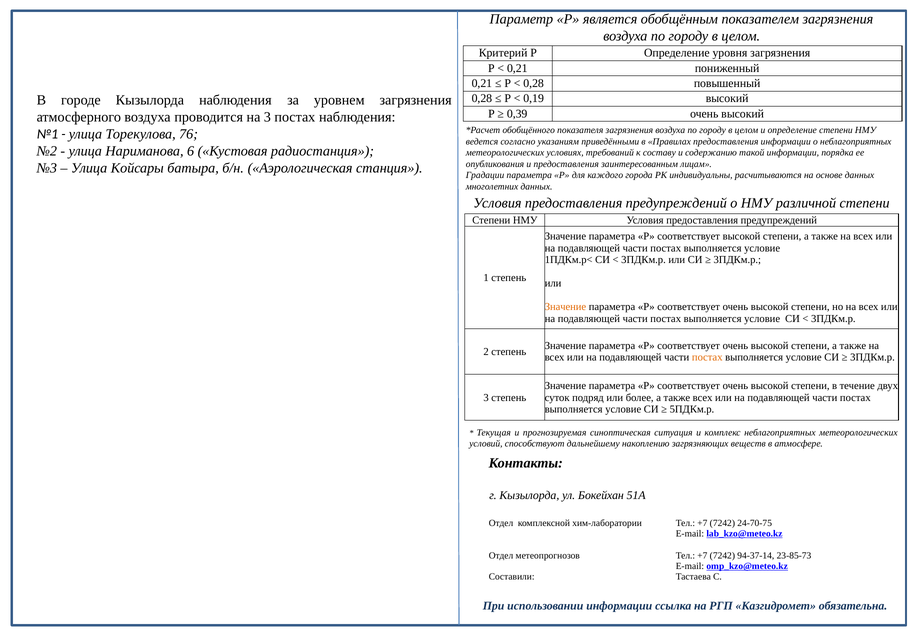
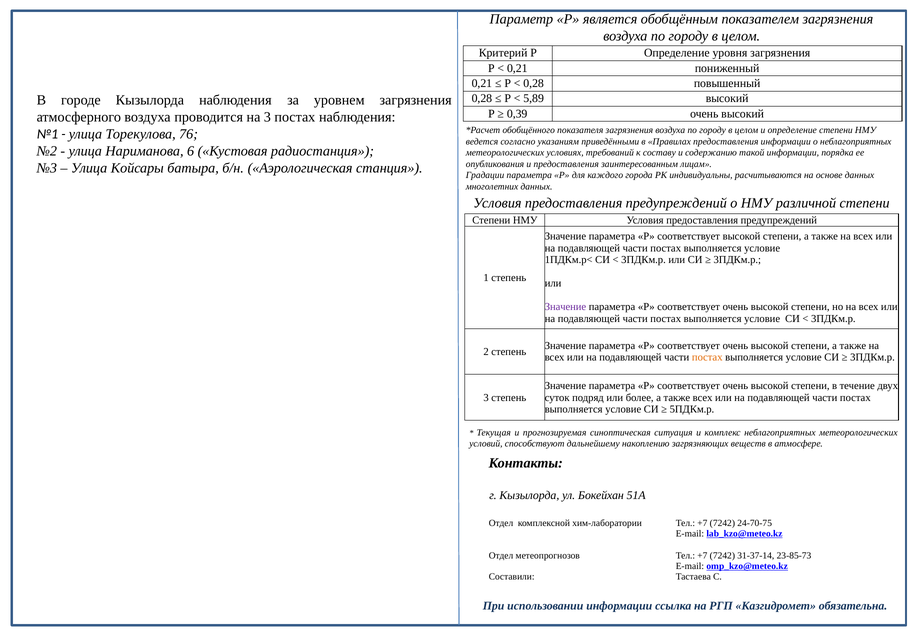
0,19: 0,19 -> 5,89
Значение at (565, 307) colour: orange -> purple
94-37-14: 94-37-14 -> 31-37-14
